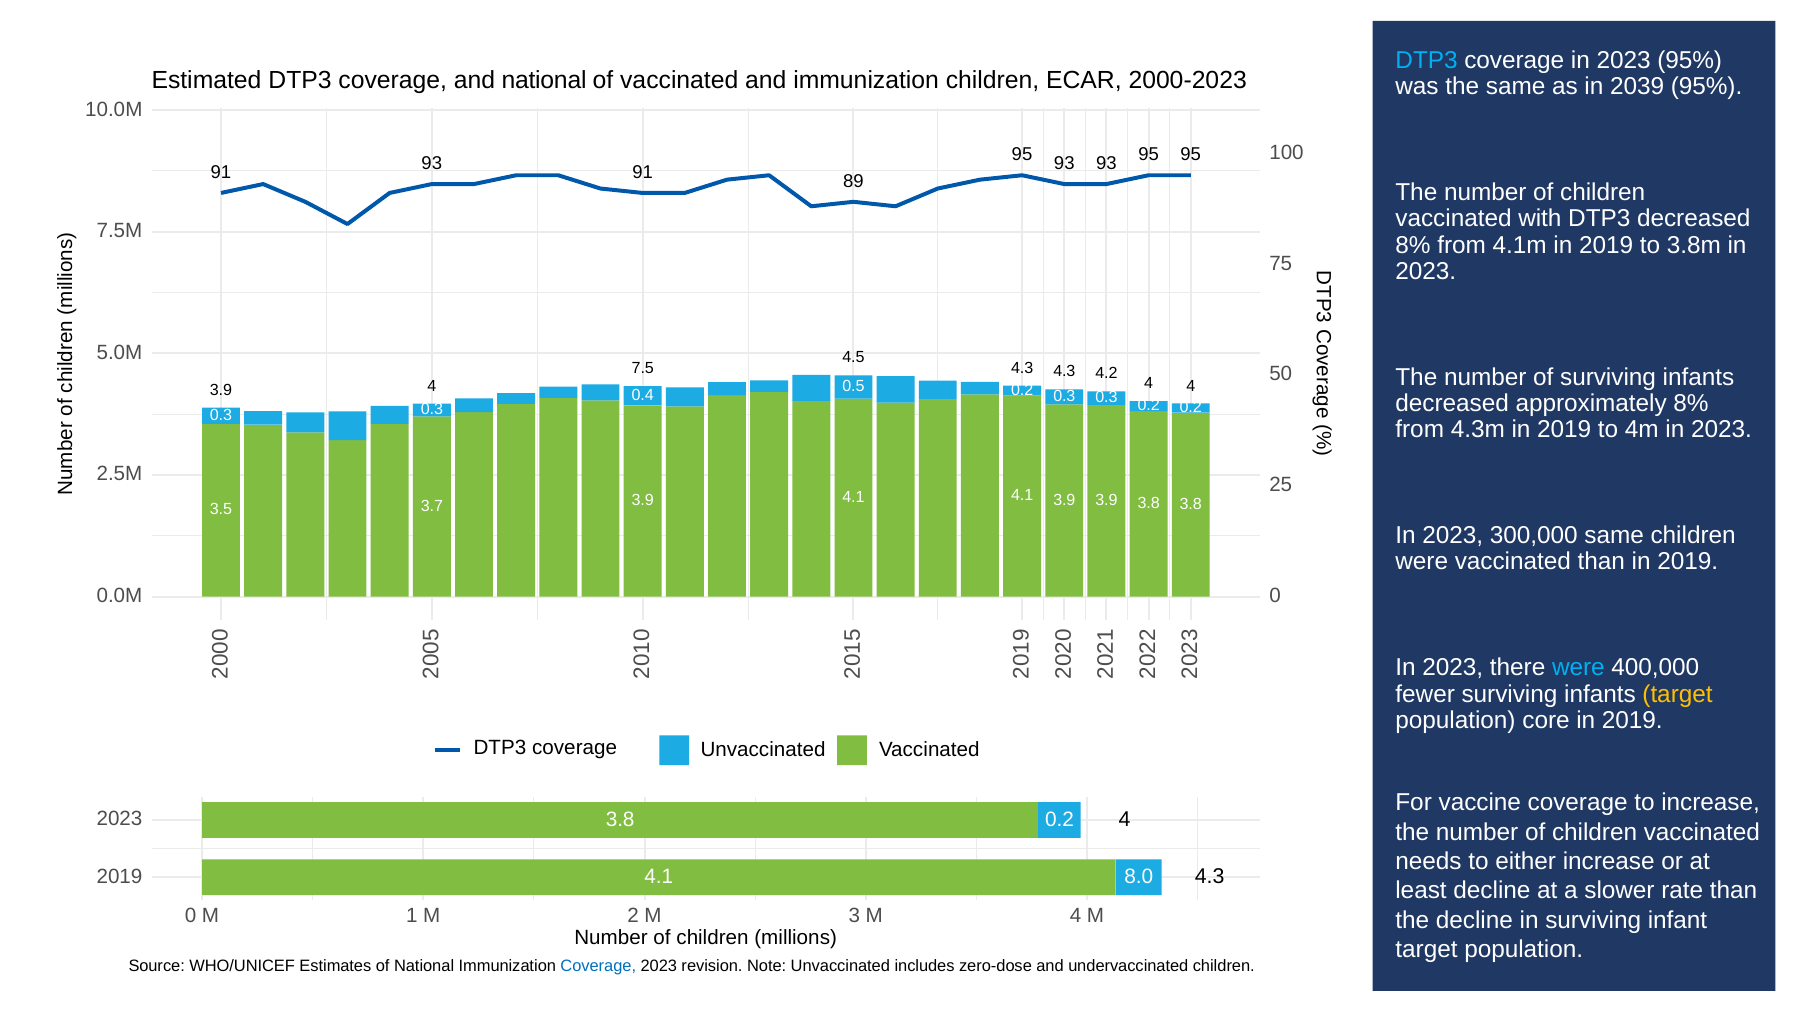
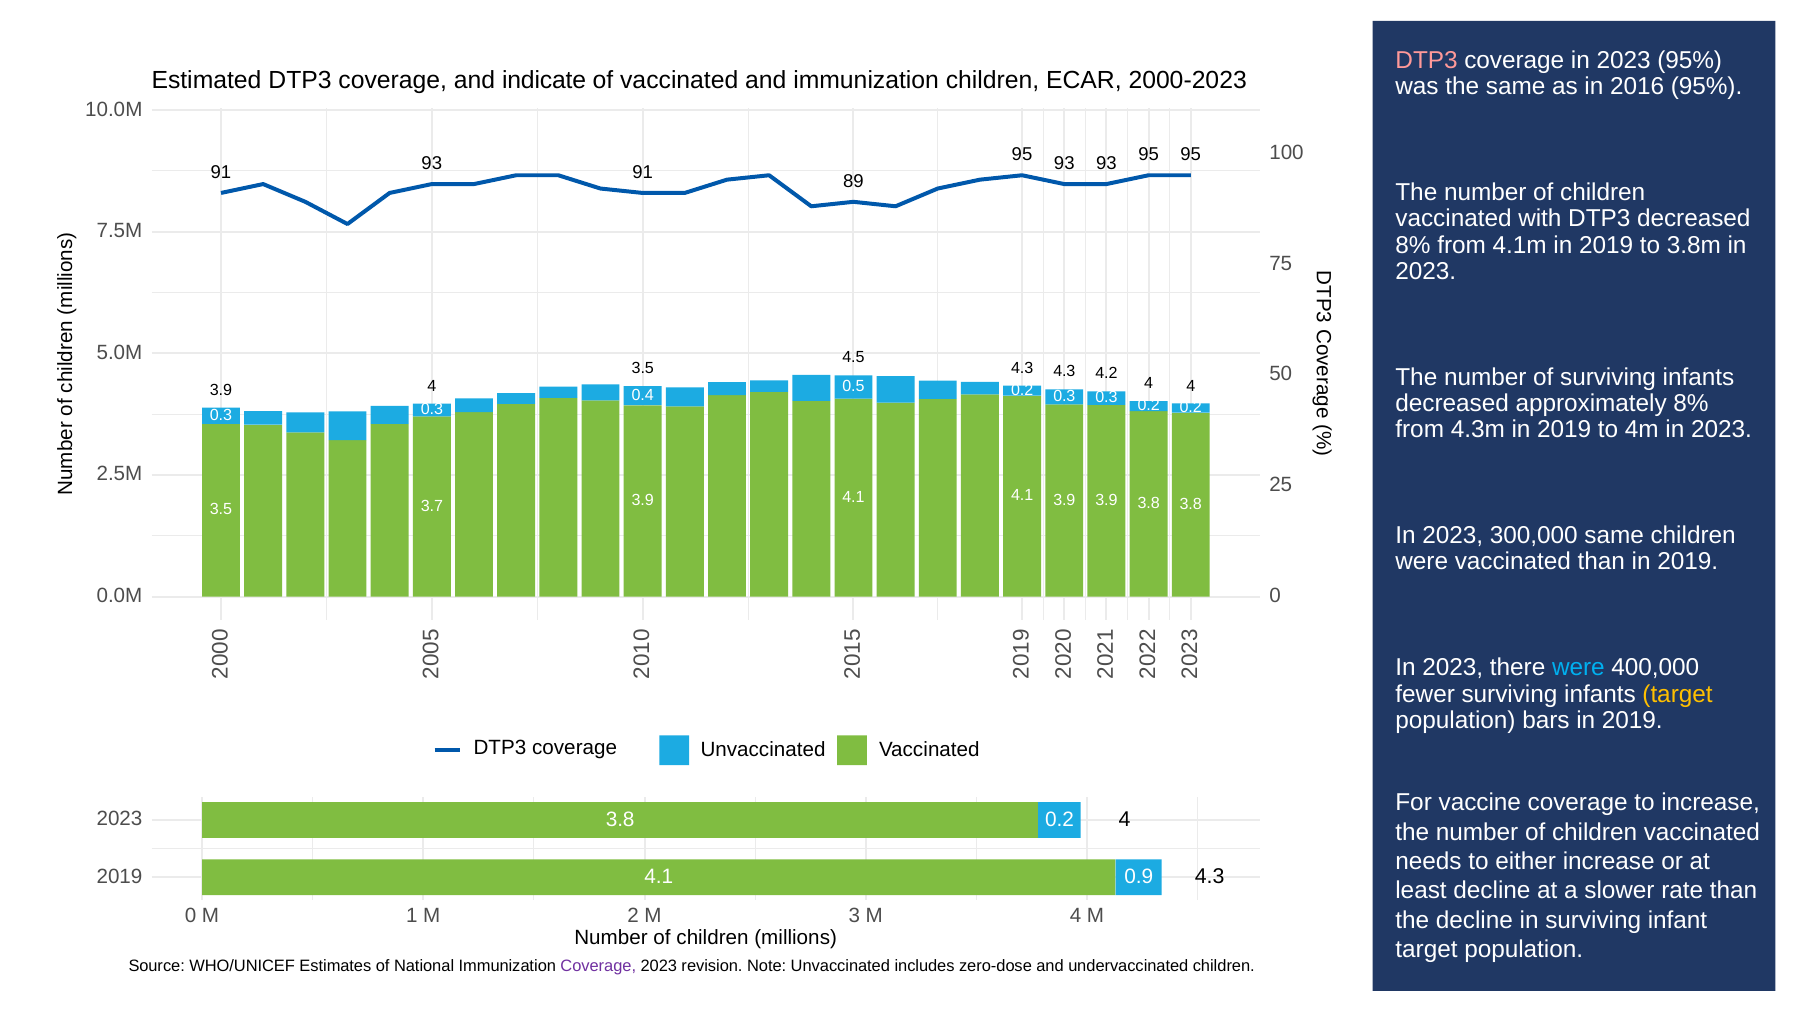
DTP3 at (1427, 60) colour: light blue -> pink
and national: national -> indicate
2039: 2039 -> 2016
7.5 at (643, 368): 7.5 -> 3.5
core: core -> bars
8.0: 8.0 -> 0.9
Coverage at (598, 966) colour: blue -> purple
